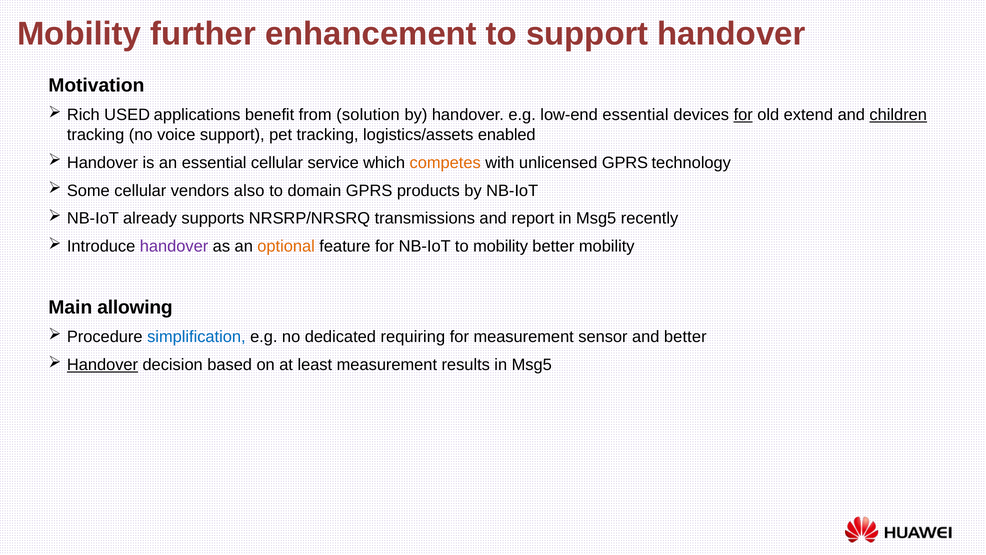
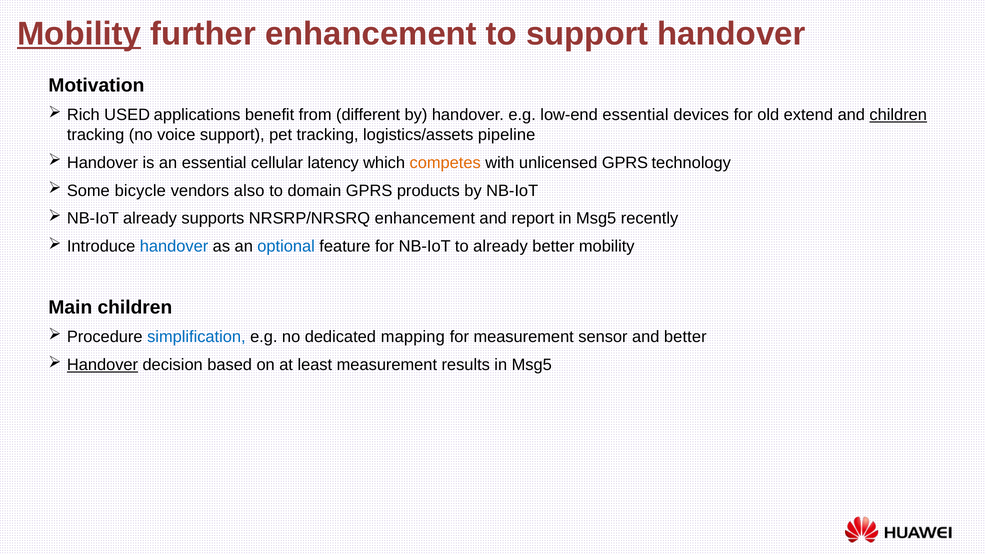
Mobility at (79, 34) underline: none -> present
solution: solution -> different
for at (743, 115) underline: present -> none
enabled: enabled -> pipeline
service: service -> latency
Some cellular: cellular -> bicycle
NRSRP/NRSRQ transmissions: transmissions -> enhancement
handover at (174, 246) colour: purple -> blue
optional colour: orange -> blue
to mobility: mobility -> already
Main allowing: allowing -> children
requiring: requiring -> mapping
